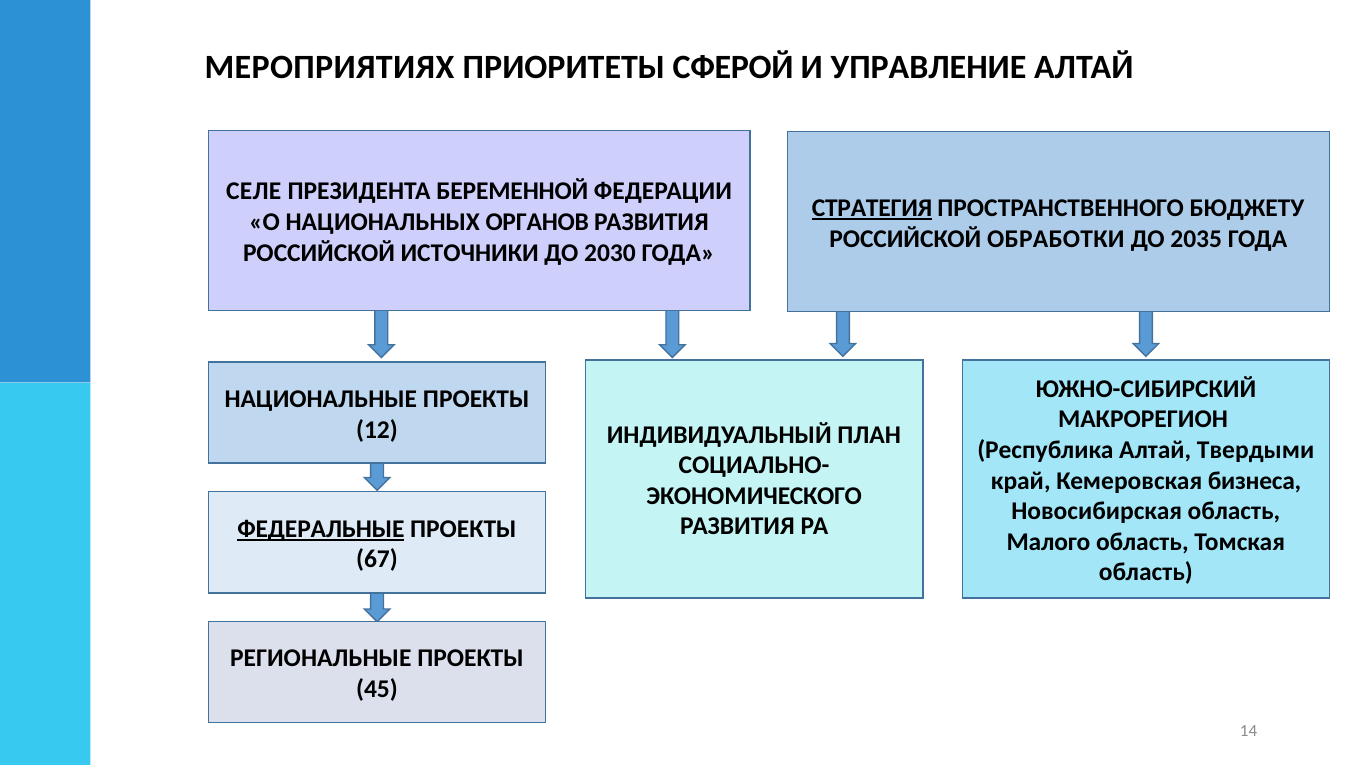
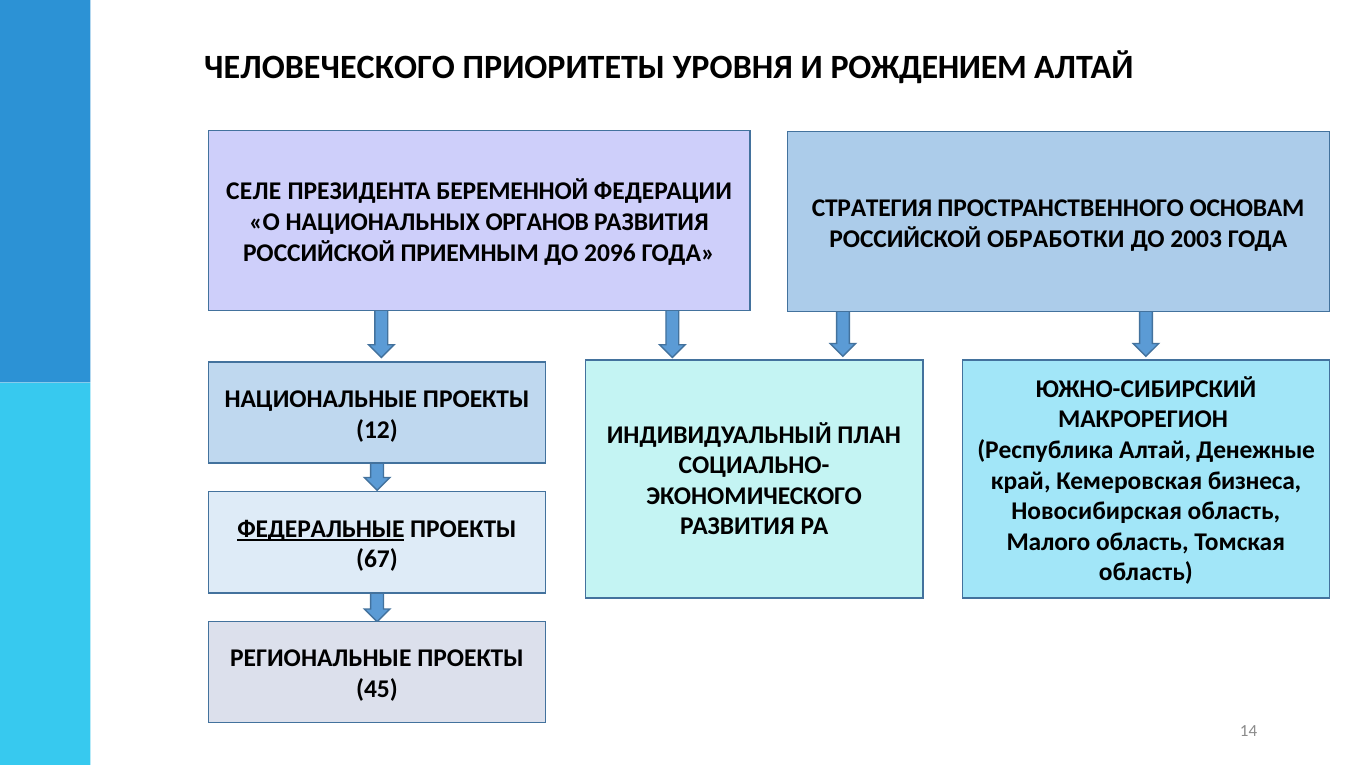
МЕРОПРИЯТИЯХ: МЕРОПРИЯТИЯХ -> ЧЕЛОВЕЧЕСКОГО
СФЕРОЙ: СФЕРОЙ -> УРОВНЯ
УПРАВЛЕНИЕ: УПРАВЛЕНИЕ -> РОЖДЕНИЕМ
СТРАТЕГИЯ underline: present -> none
БЮДЖЕТУ: БЮДЖЕТУ -> ОСНОВАМ
2035: 2035 -> 2003
ИСТОЧНИКИ: ИСТОЧНИКИ -> ПРИЕМНЫМ
2030: 2030 -> 2096
Твердыми: Твердыми -> Денежные
